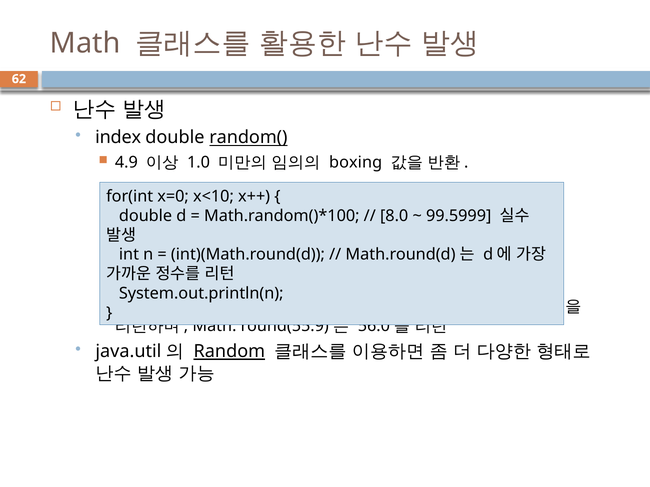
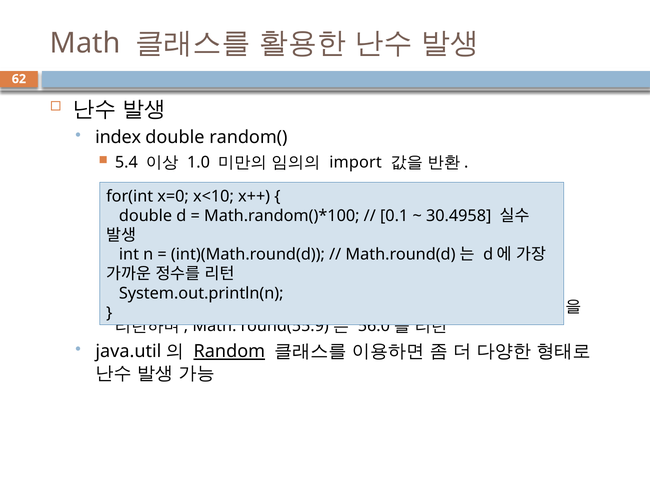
random( underline: present -> none
4.9: 4.9 -> 5.4
boxing: boxing -> import
8.0: 8.0 -> 0.1
99.5999: 99.5999 -> 30.4958
